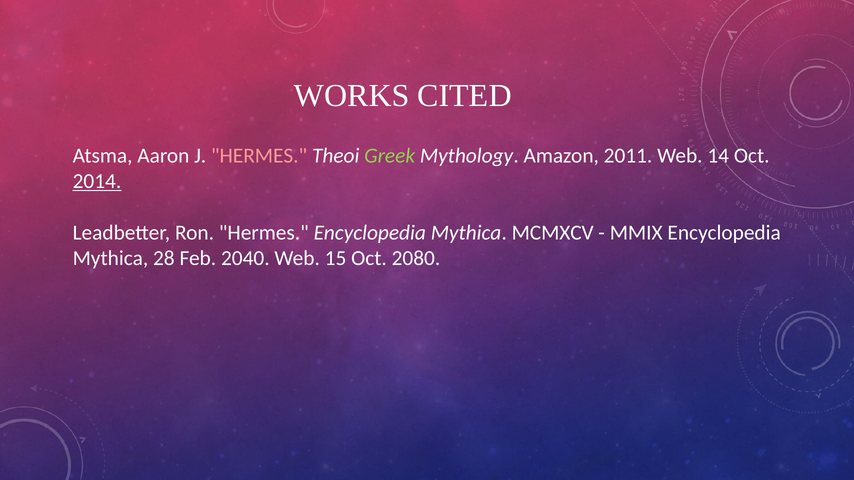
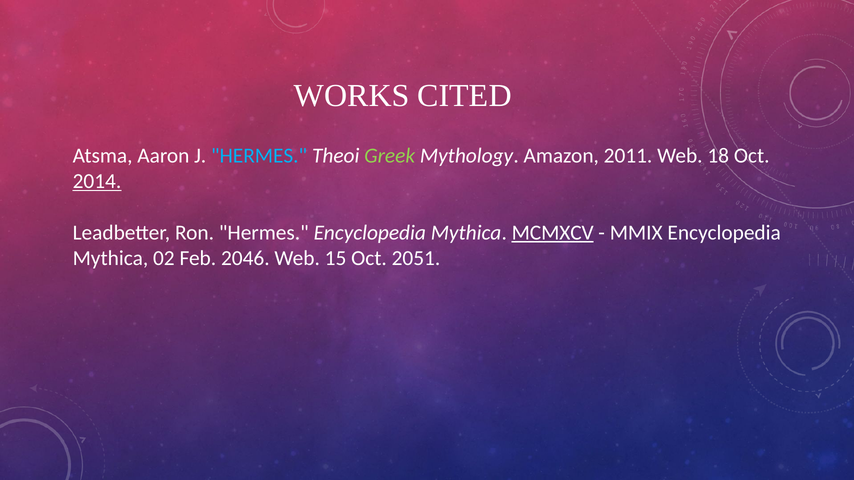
HERMES at (259, 156) colour: pink -> light blue
14: 14 -> 18
MCMXCV underline: none -> present
28: 28 -> 02
2040: 2040 -> 2046
2080: 2080 -> 2051
